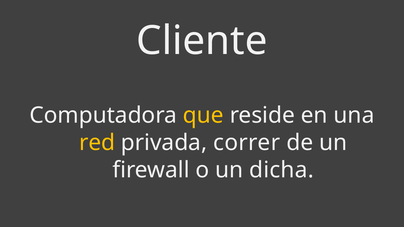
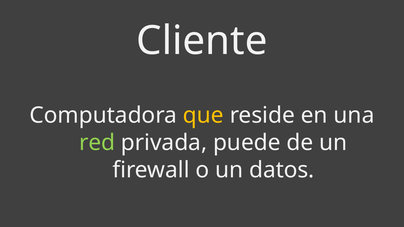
red colour: yellow -> light green
correr: correr -> puede
dicha: dicha -> datos
